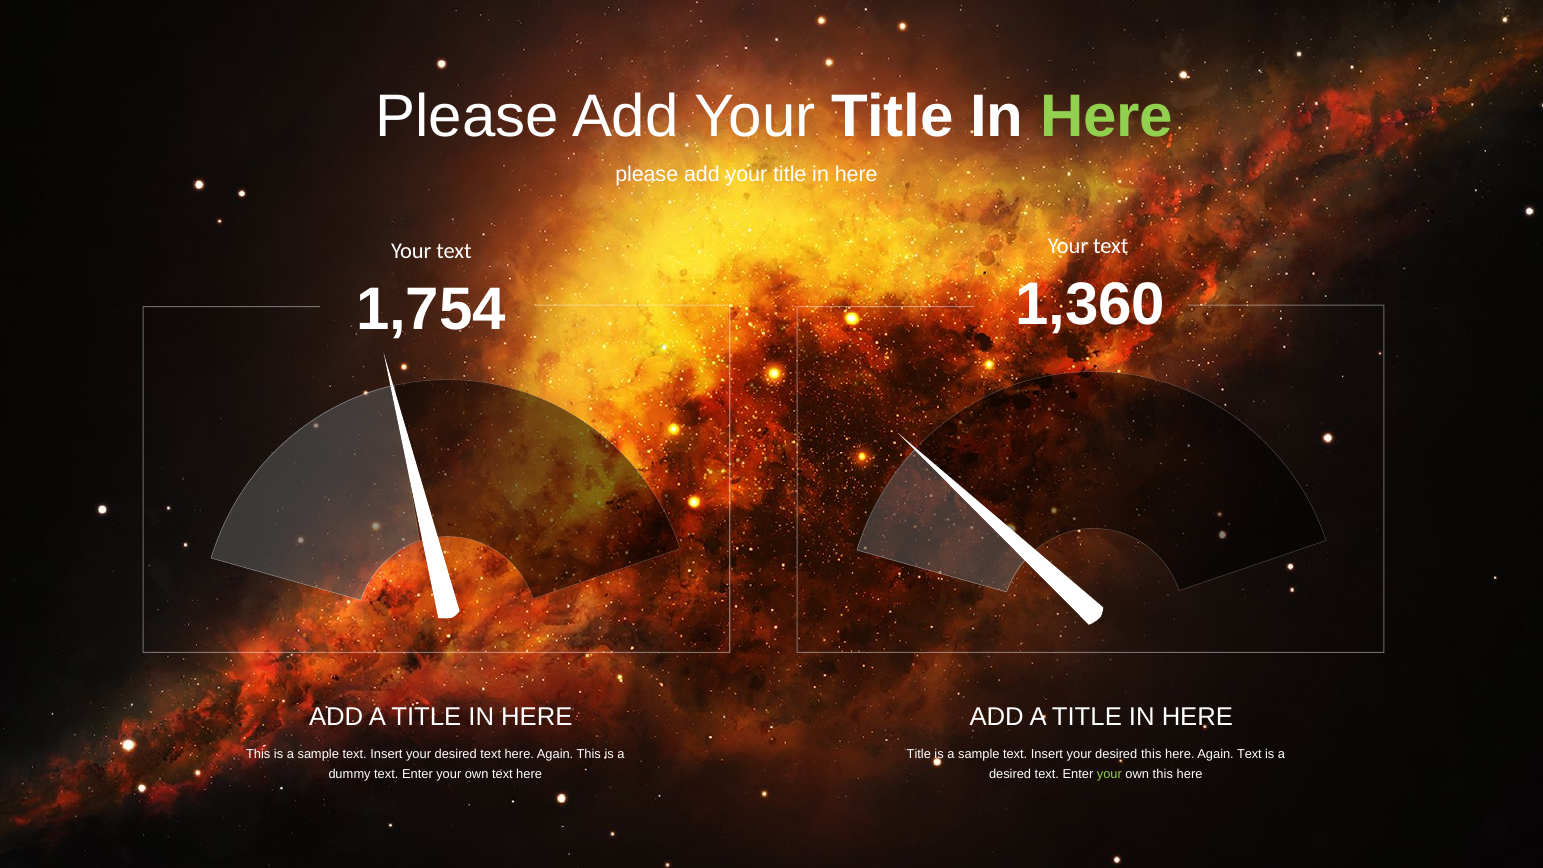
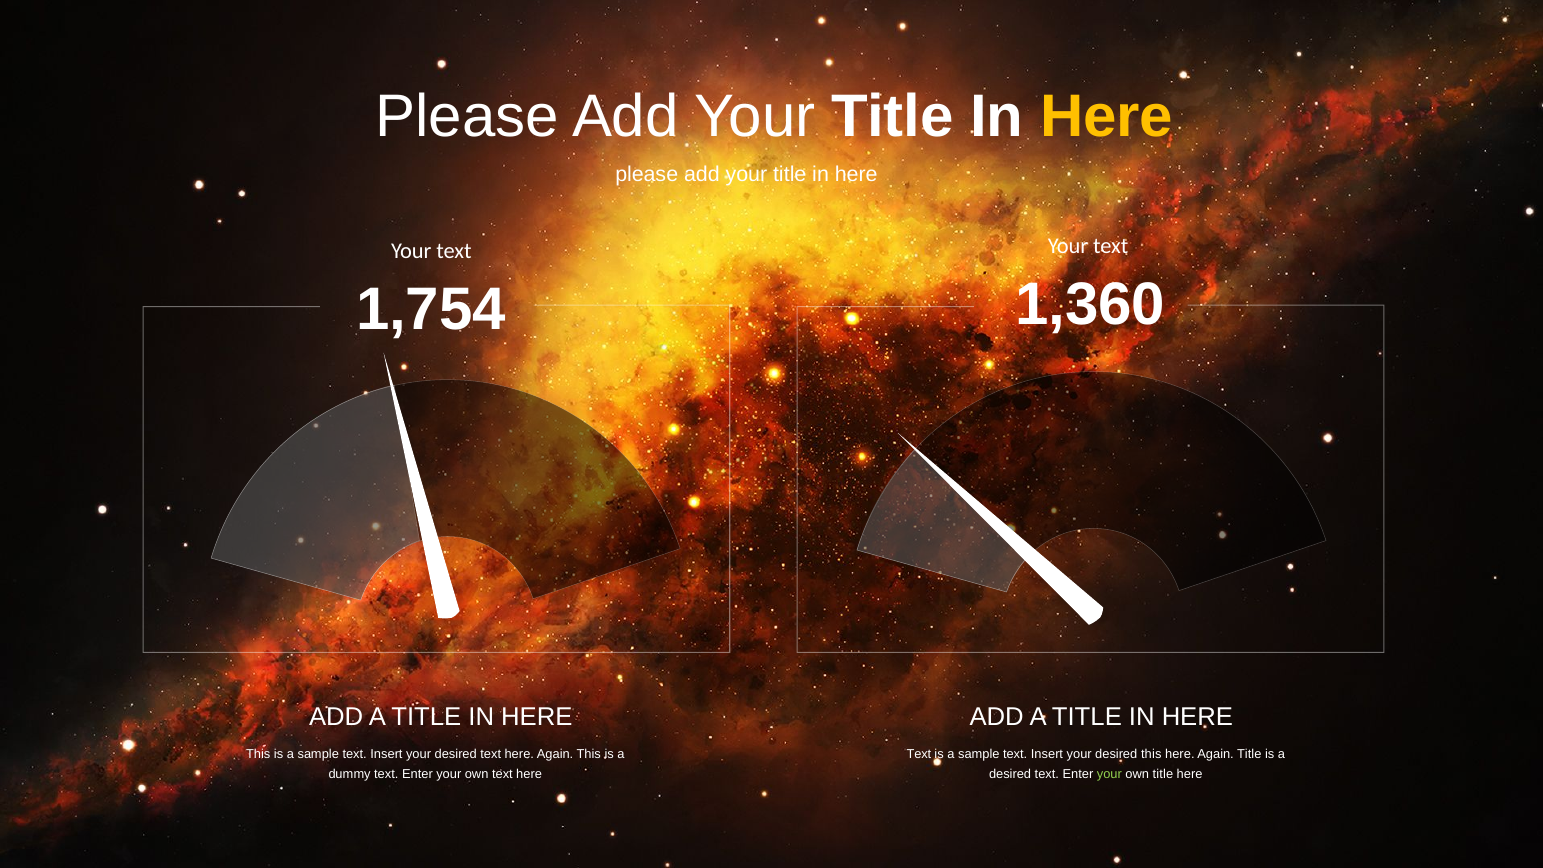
Here at (1107, 117) colour: light green -> yellow
Title at (919, 755): Title -> Text
Again Text: Text -> Title
own this: this -> title
